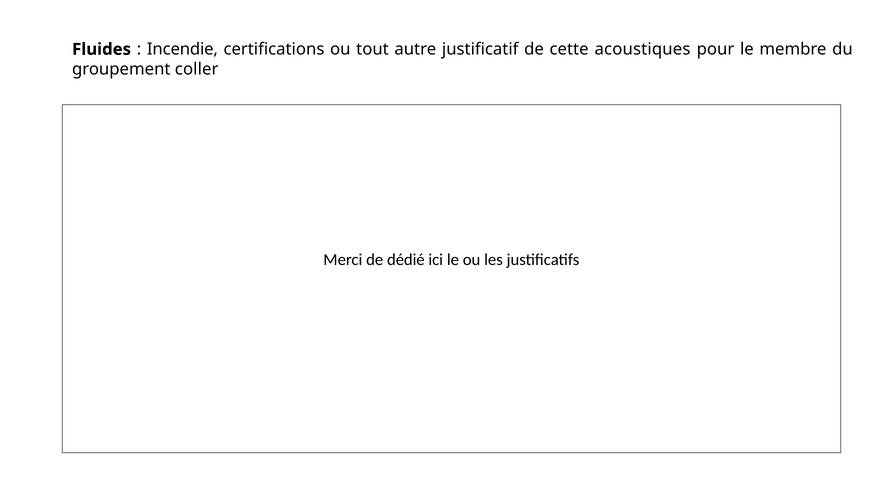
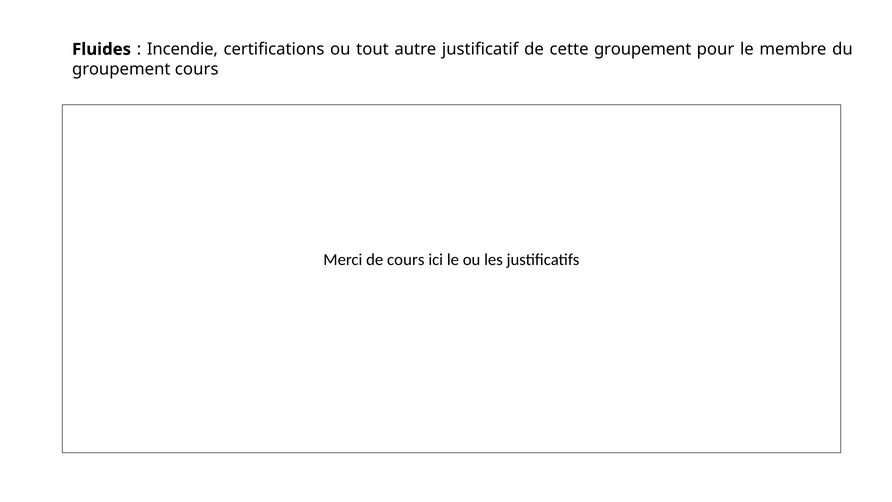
cette acoustiques: acoustiques -> groupement
groupement coller: coller -> cours
de dédié: dédié -> cours
